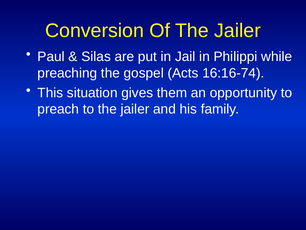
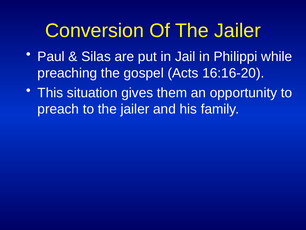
16:16-74: 16:16-74 -> 16:16-20
